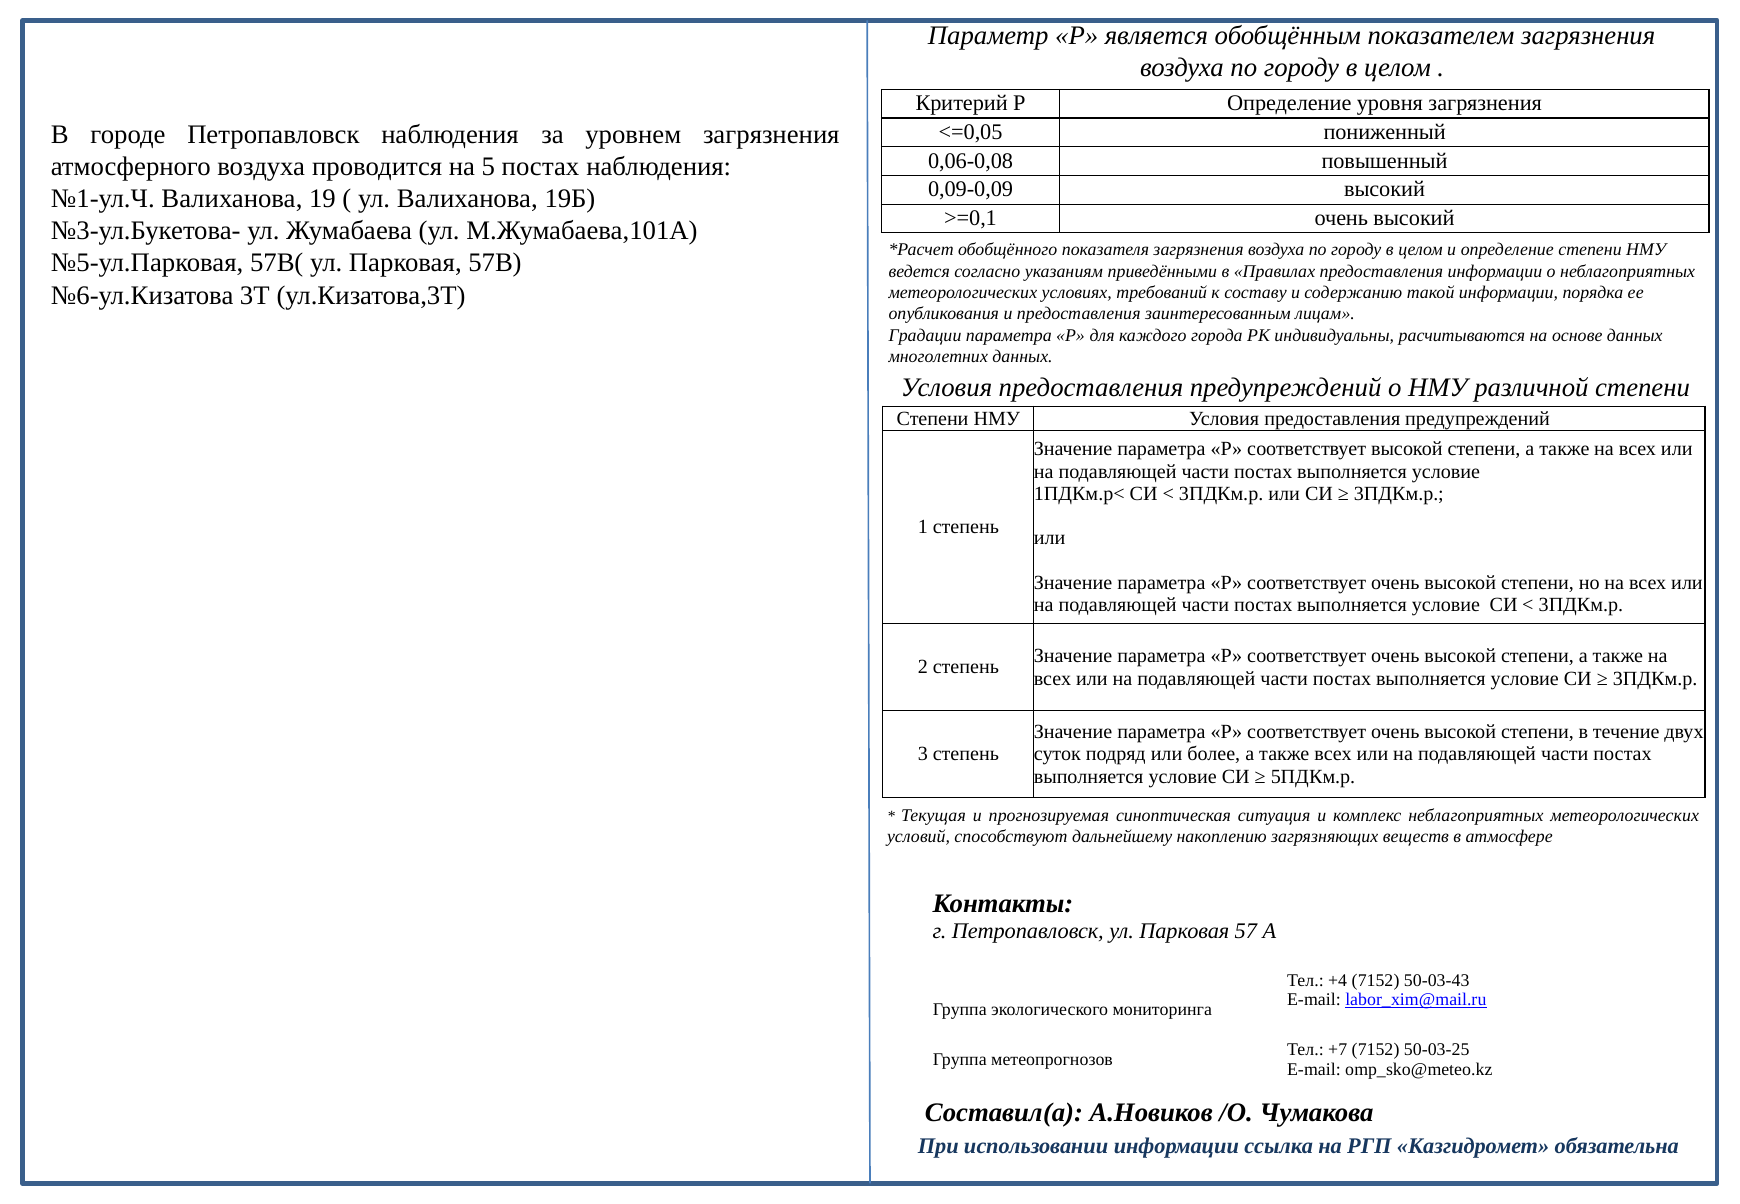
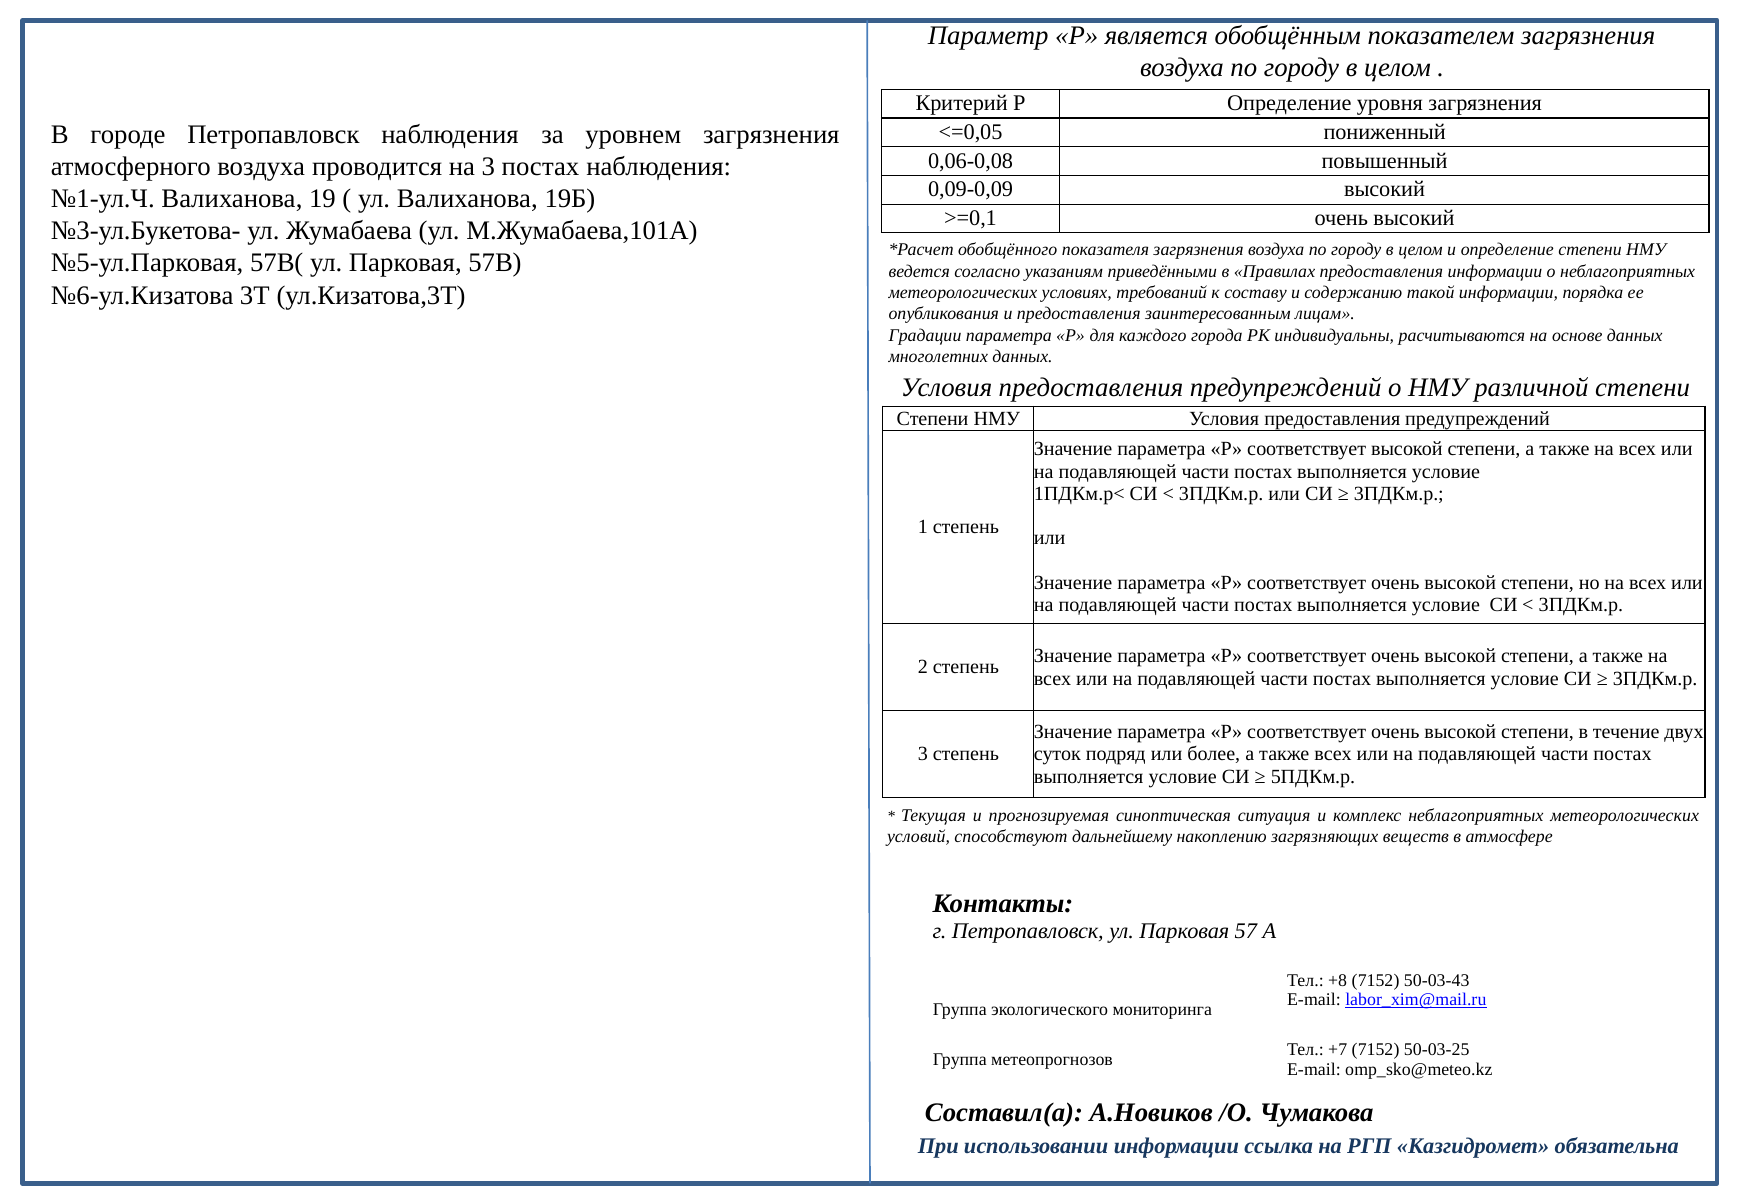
на 5: 5 -> 3
+4: +4 -> +8
